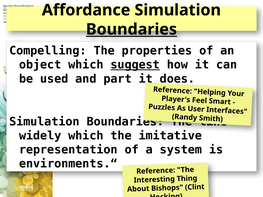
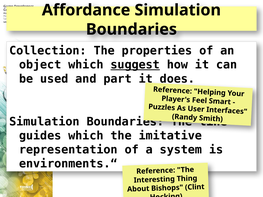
Boundaries at (131, 29) underline: present -> none
Compelling: Compelling -> Collection
widely: widely -> guides
